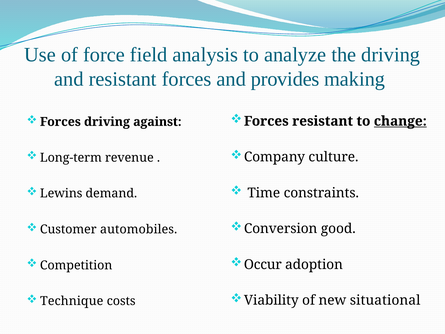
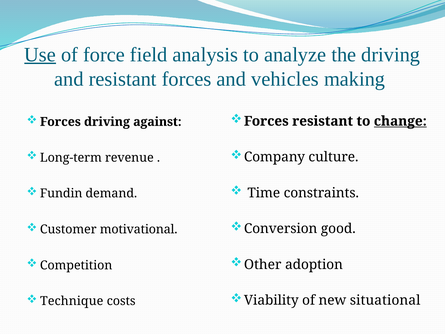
Use underline: none -> present
provides: provides -> vehicles
Lewins: Lewins -> Fundin
automobiles: automobiles -> motivational
Occur: Occur -> Other
